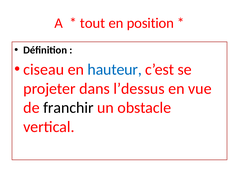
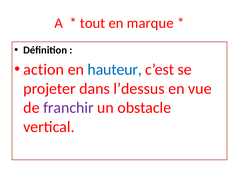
position: position -> marque
ciseau: ciseau -> action
franchir colour: black -> purple
